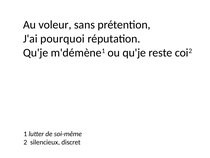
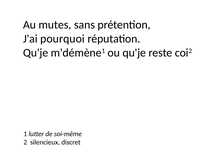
voleur: voleur -> mutes
